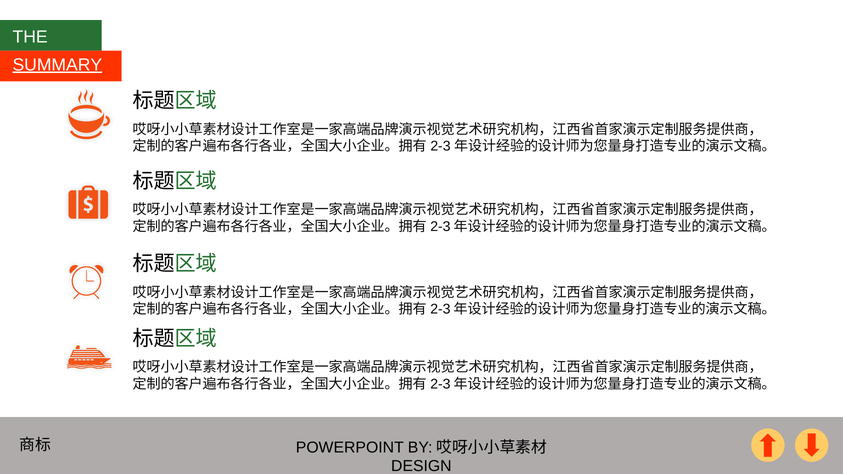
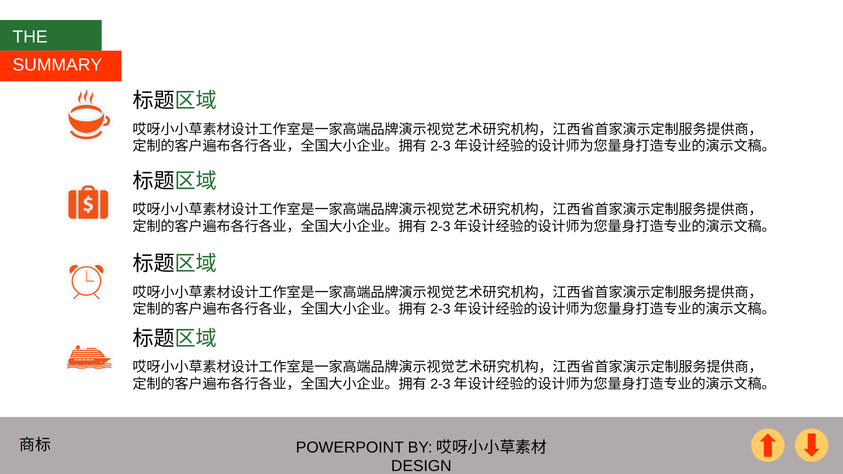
SUMMARY underline: present -> none
